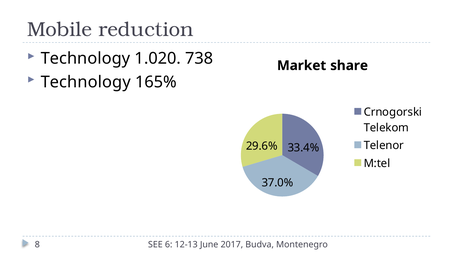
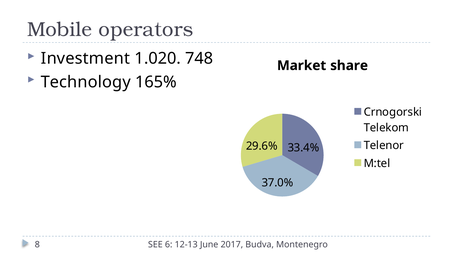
reduction: reduction -> operators
Technology at (85, 58): Technology -> Investment
738: 738 -> 748
